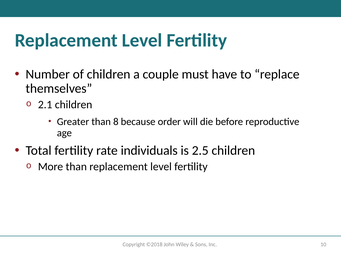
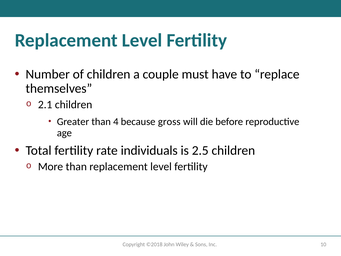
8: 8 -> 4
order: order -> gross
